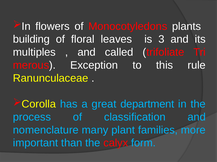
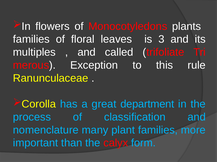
building at (31, 39): building -> families
